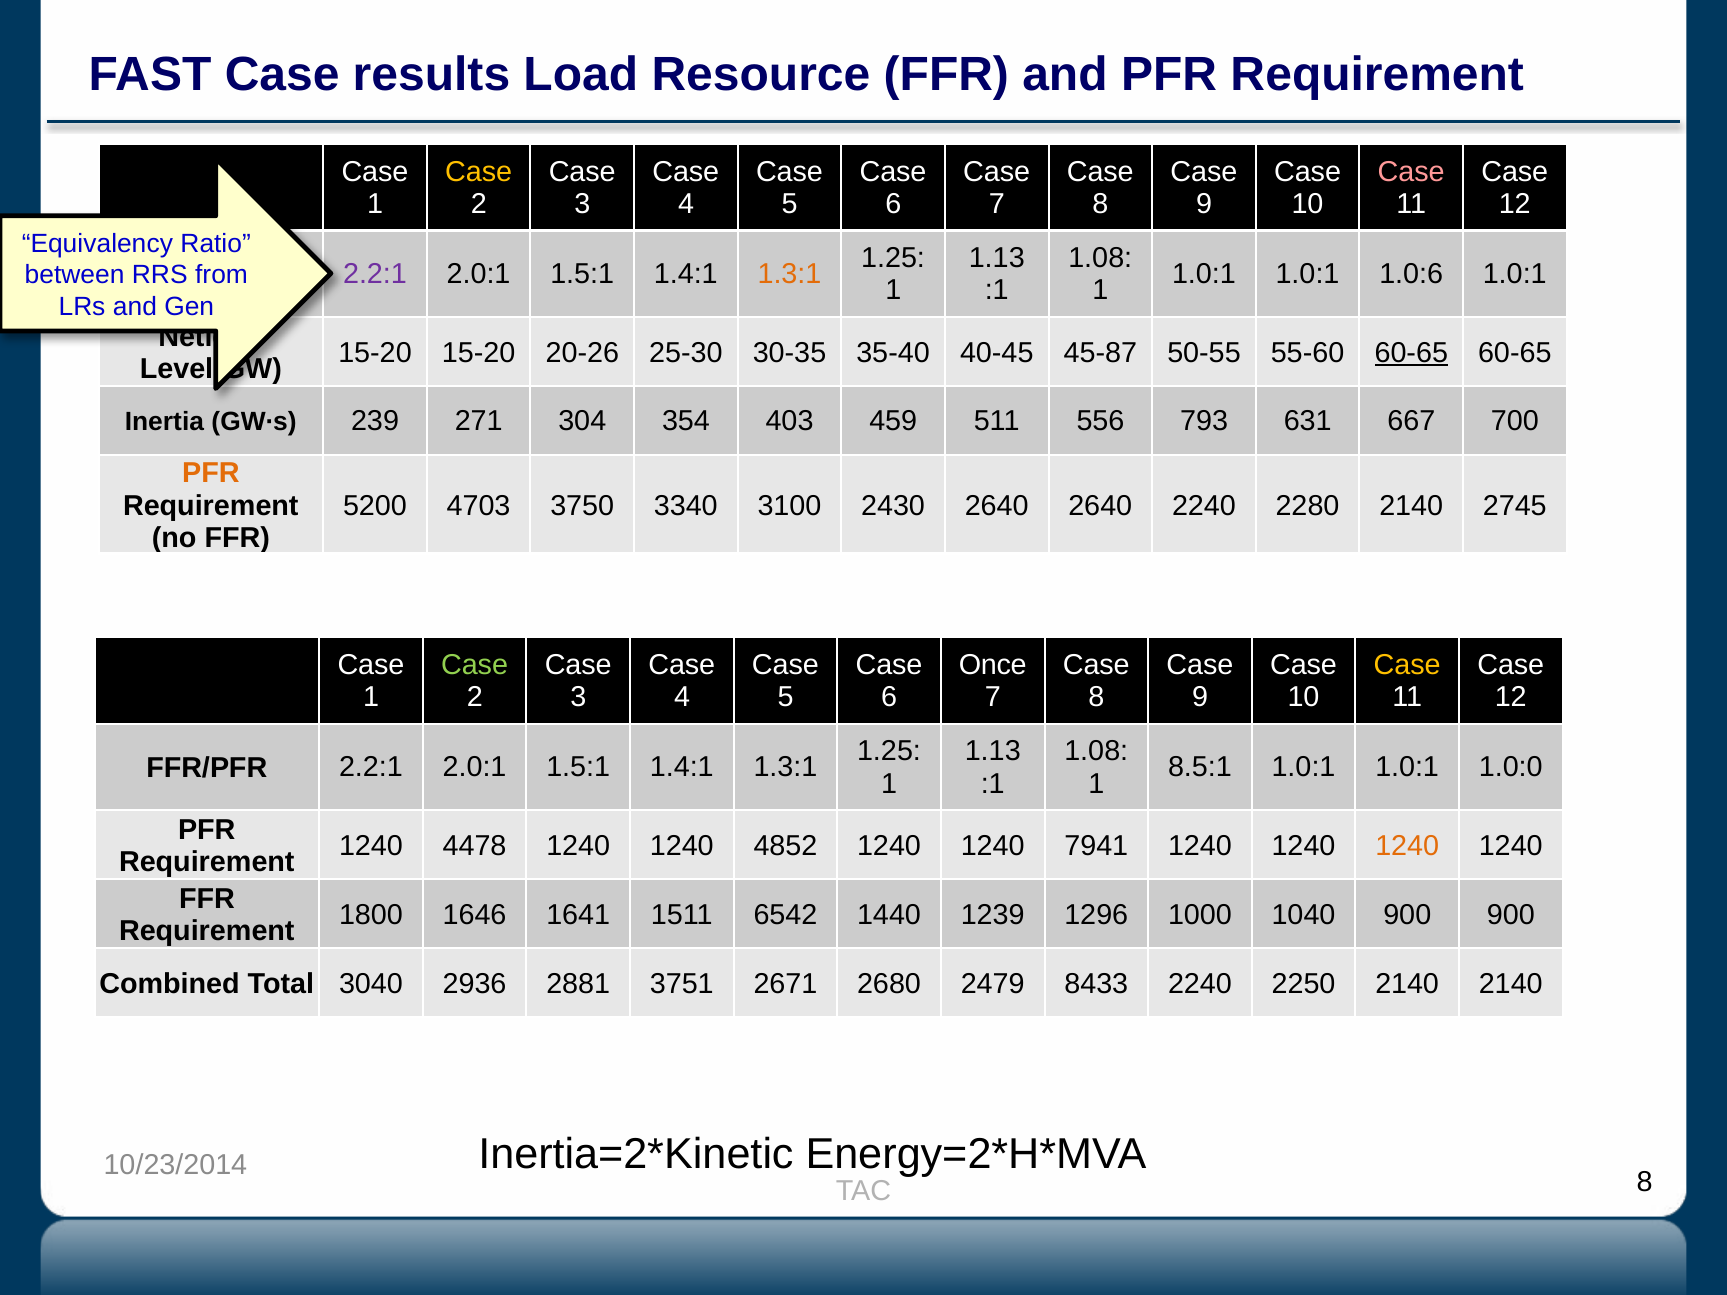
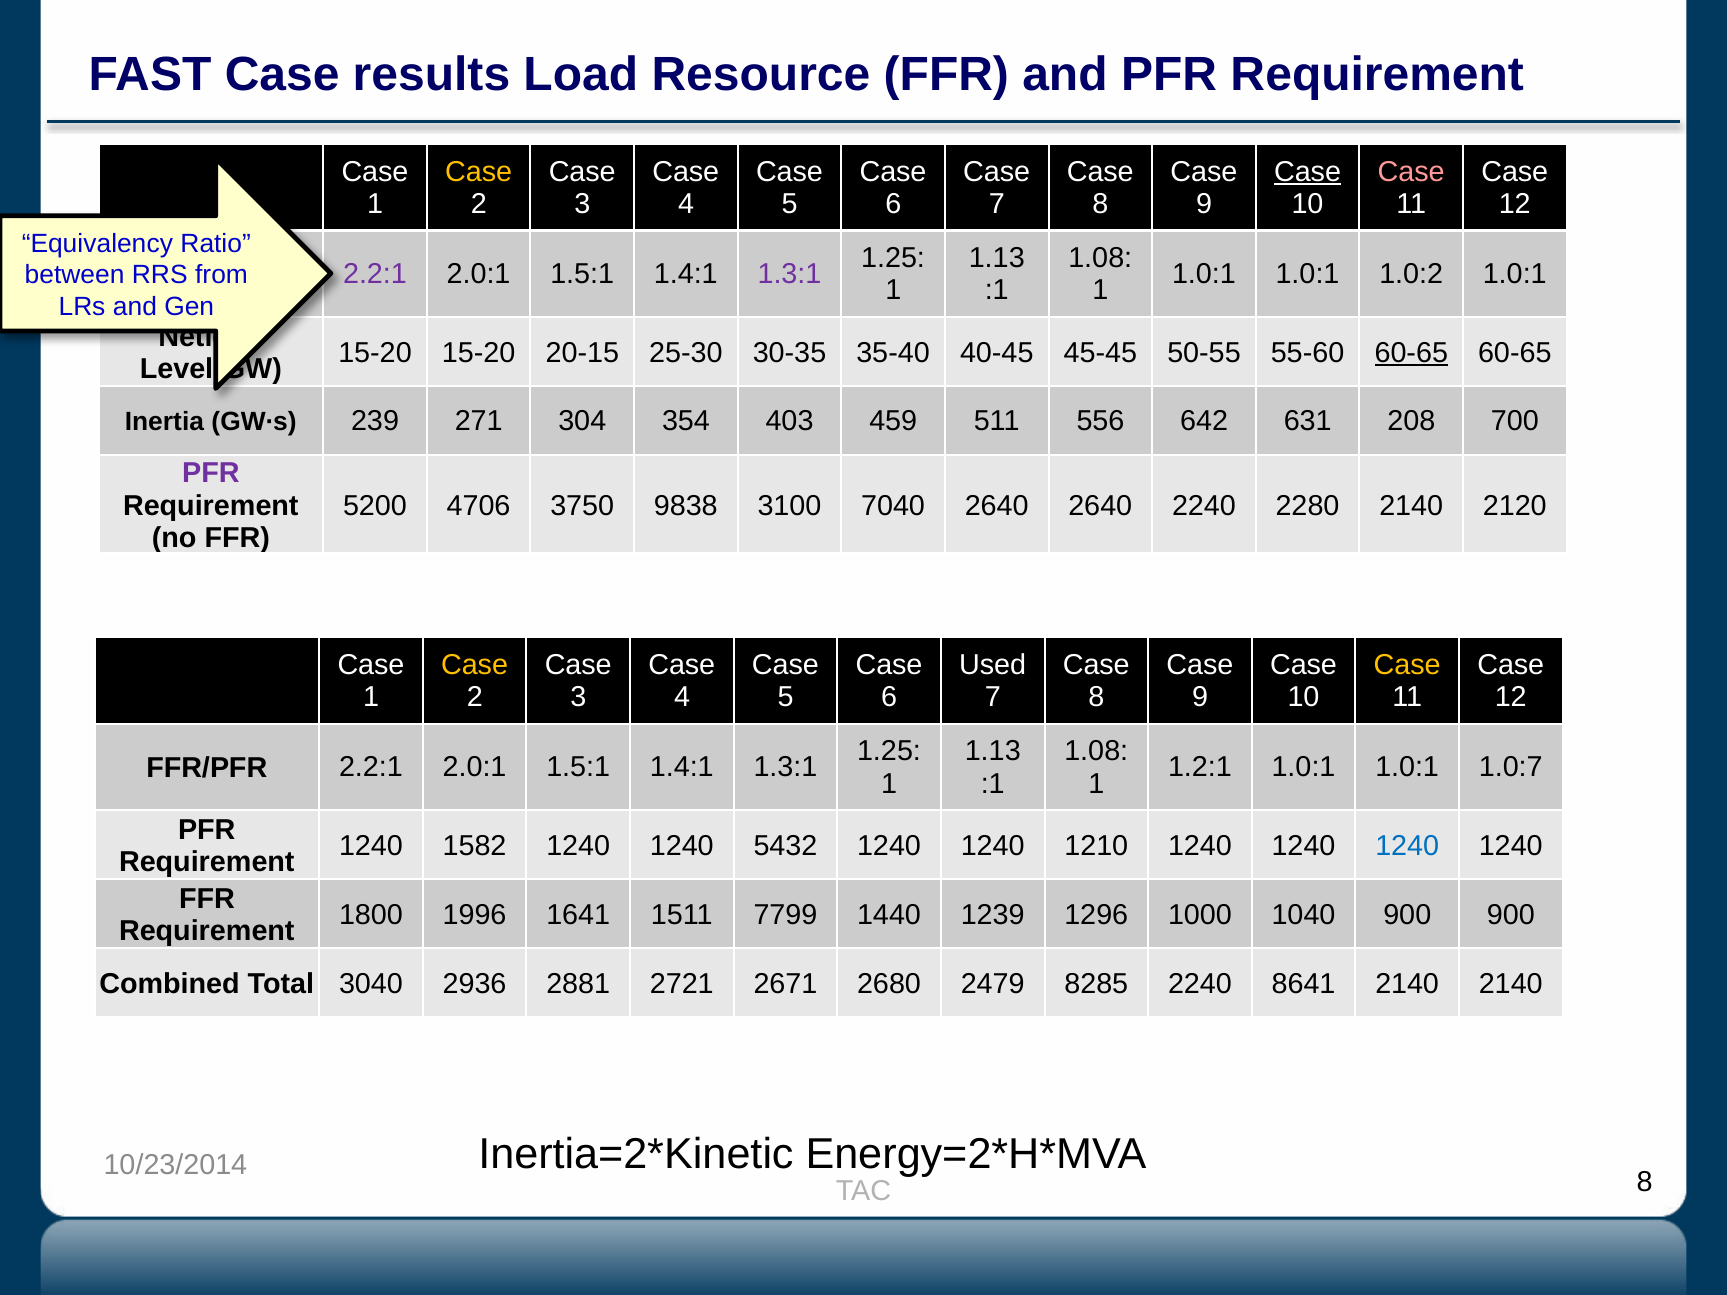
Case at (1308, 172) underline: none -> present
1.0:6: 1.0:6 -> 1.0:2
1.3:1 at (789, 274) colour: orange -> purple
20-26: 20-26 -> 20-15
45-87: 45-87 -> 45-45
793: 793 -> 642
667: 667 -> 208
PFR at (211, 474) colour: orange -> purple
4703: 4703 -> 4706
3340: 3340 -> 9838
2430: 2430 -> 7040
2745: 2745 -> 2120
Case at (475, 665) colour: light green -> yellow
Once: Once -> Used
8.5:1: 8.5:1 -> 1.2:1
1.0:0: 1.0:0 -> 1.0:7
4478: 4478 -> 1582
4852: 4852 -> 5432
7941: 7941 -> 1210
1240 at (1407, 846) colour: orange -> blue
1646: 1646 -> 1996
6542: 6542 -> 7799
3751: 3751 -> 2721
8433: 8433 -> 8285
2250: 2250 -> 8641
